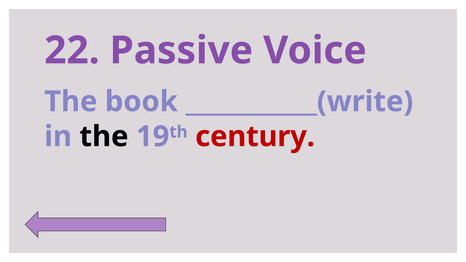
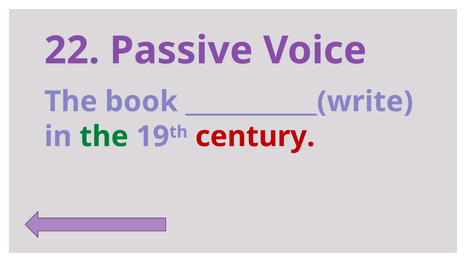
the at (104, 137) colour: black -> green
